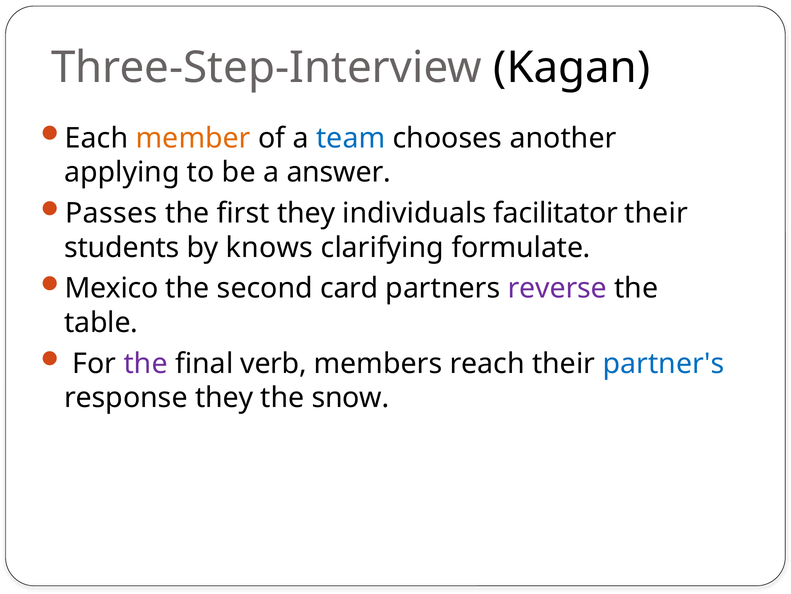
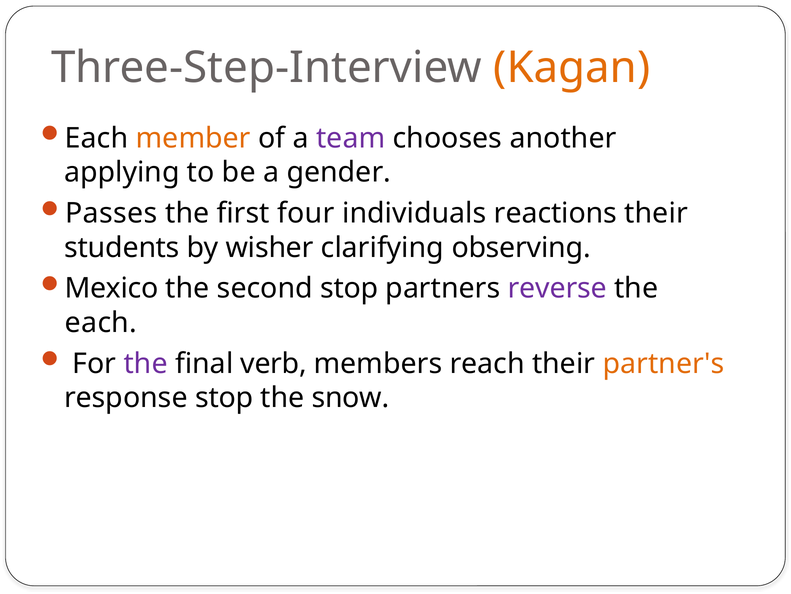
Kagan colour: black -> orange
team colour: blue -> purple
answer: answer -> gender
first they: they -> four
facilitator: facilitator -> reactions
knows: knows -> wisher
formulate: formulate -> observing
second card: card -> stop
table at (101, 322): table -> each
partner's colour: blue -> orange
response they: they -> stop
